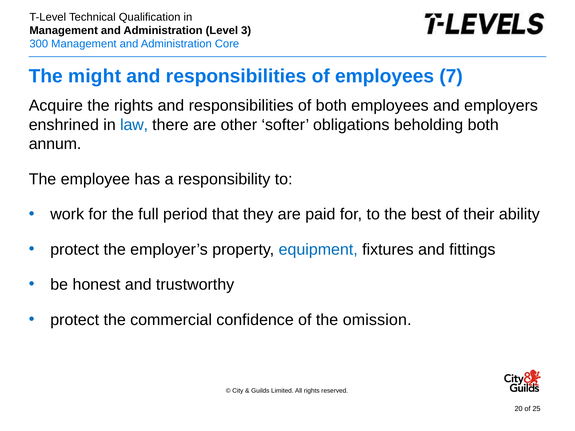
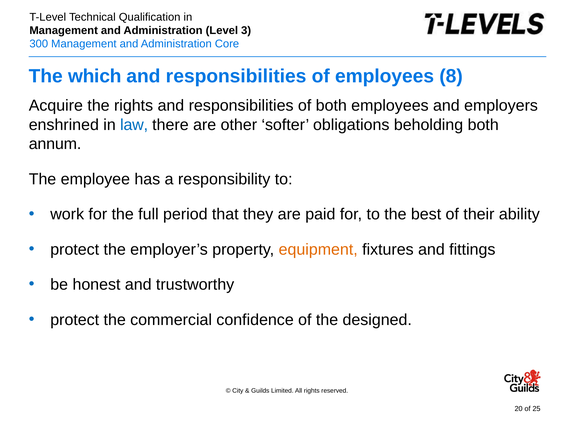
might: might -> which
7: 7 -> 8
equipment colour: blue -> orange
omission: omission -> designed
